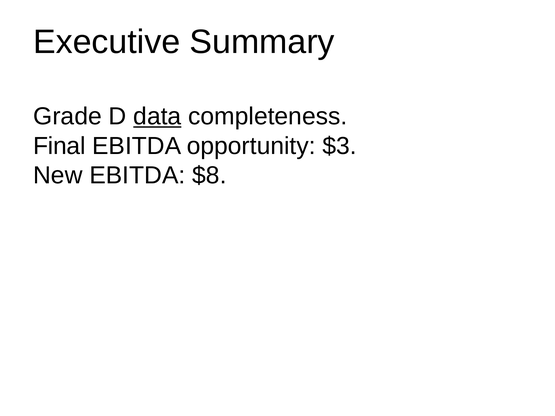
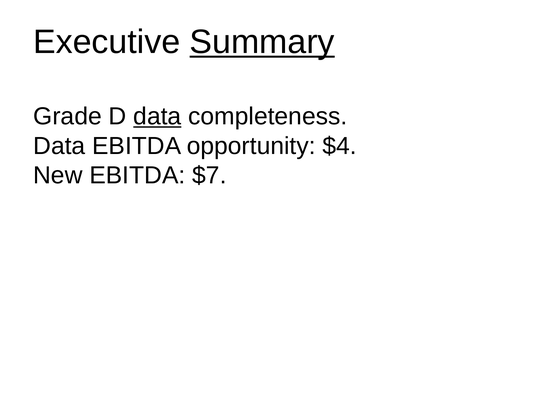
Summary underline: none -> present
Final at (59, 146): Final -> Data
$3: $3 -> $4
$8: $8 -> $7
